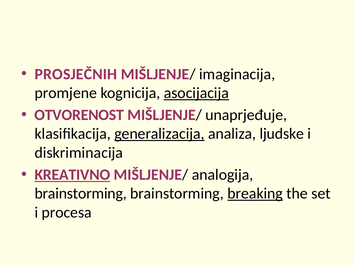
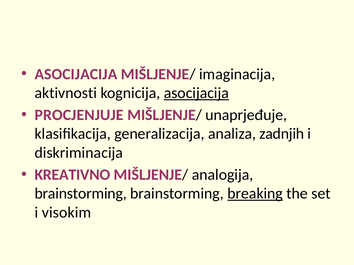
PROSJEČNIH at (76, 74): PROSJEČNIH -> ASOCIJACIJA
promjene: promjene -> aktivnosti
OTVORENOST: OTVORENOST -> PROCJENJUJE
generalizacija underline: present -> none
ljudske: ljudske -> zadnjih
KREATIVNO underline: present -> none
procesa: procesa -> visokim
